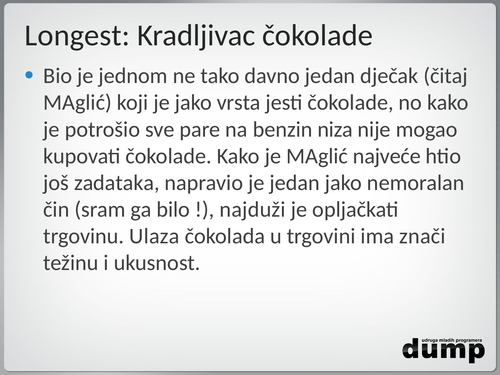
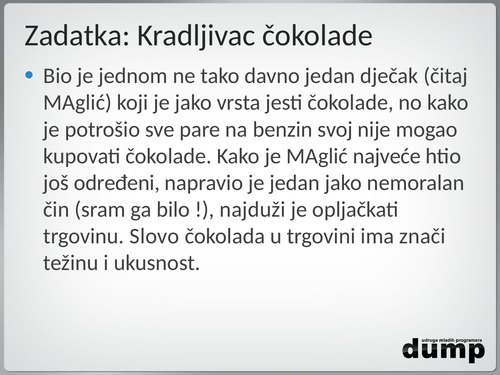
Longest: Longest -> Zadatka
niza: niza -> svoj
zadataka: zadataka -> određeni
Ulaza: Ulaza -> Slovo
